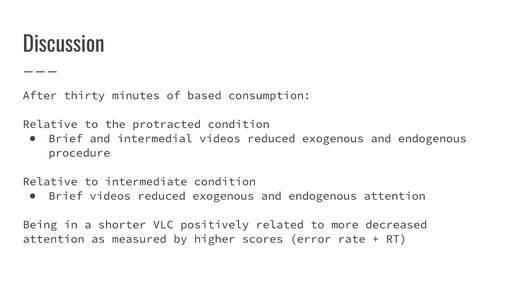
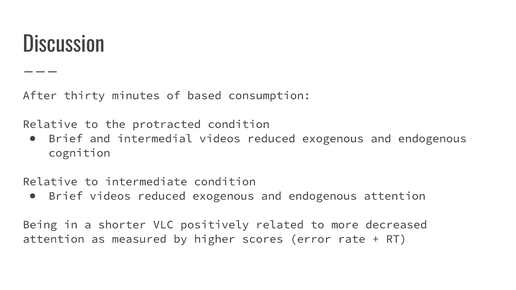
procedure: procedure -> cognition
